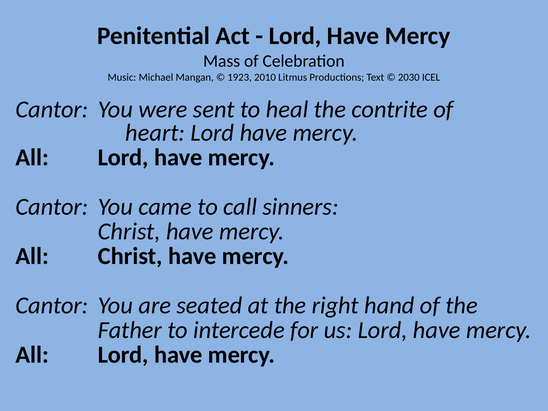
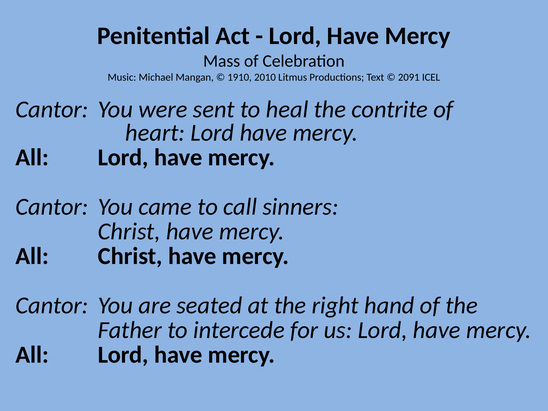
1923: 1923 -> 1910
2030: 2030 -> 2091
